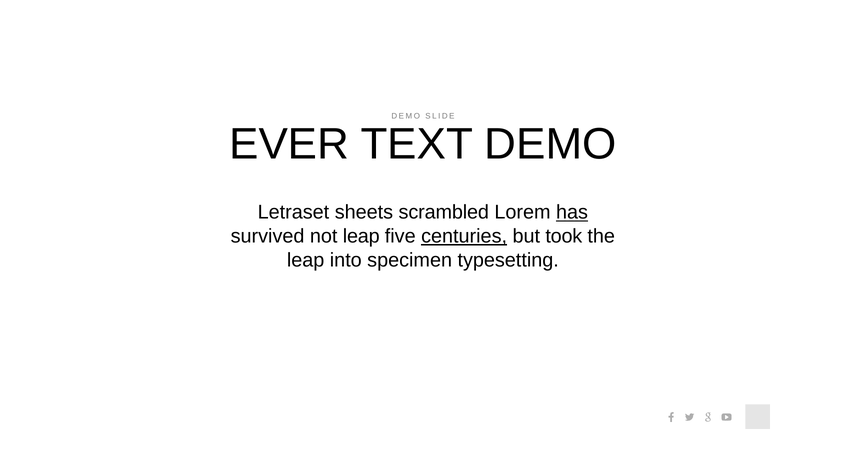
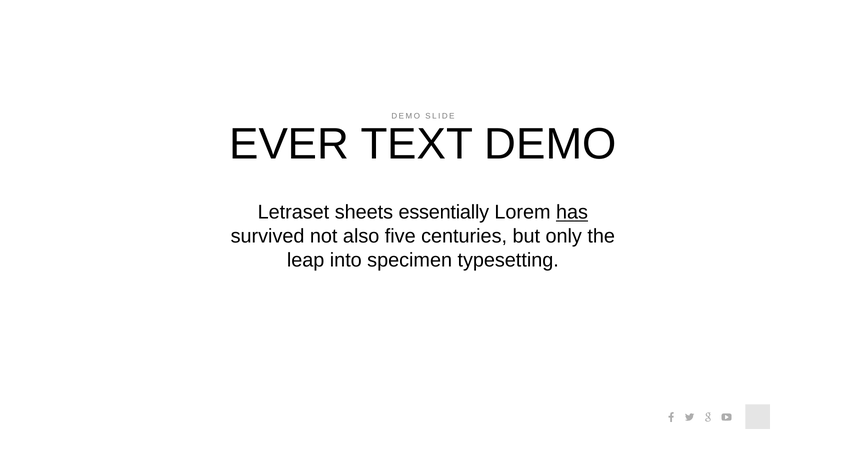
scrambled: scrambled -> essentially
not leap: leap -> also
centuries underline: present -> none
took: took -> only
